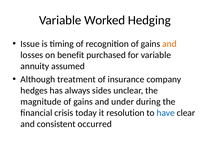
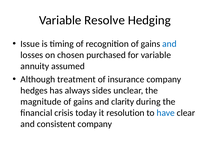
Worked: Worked -> Resolve
and at (169, 44) colour: orange -> blue
benefit: benefit -> chosen
under: under -> clarity
consistent occurred: occurred -> company
